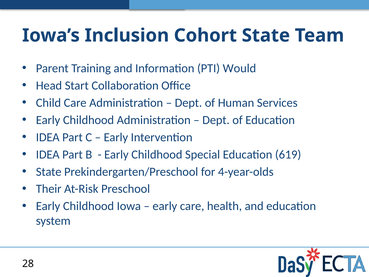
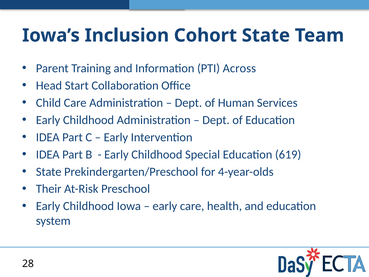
Would: Would -> Across
